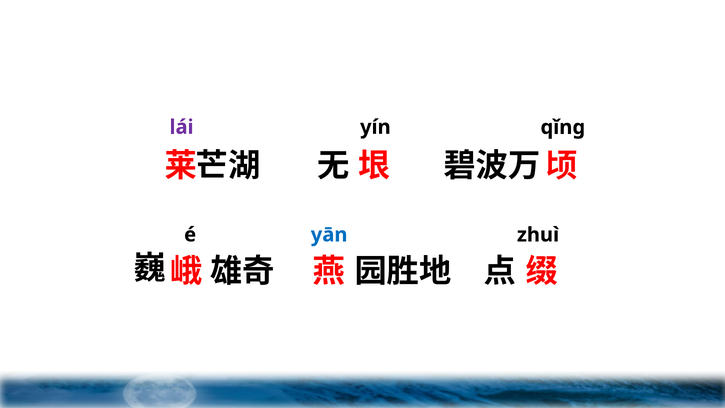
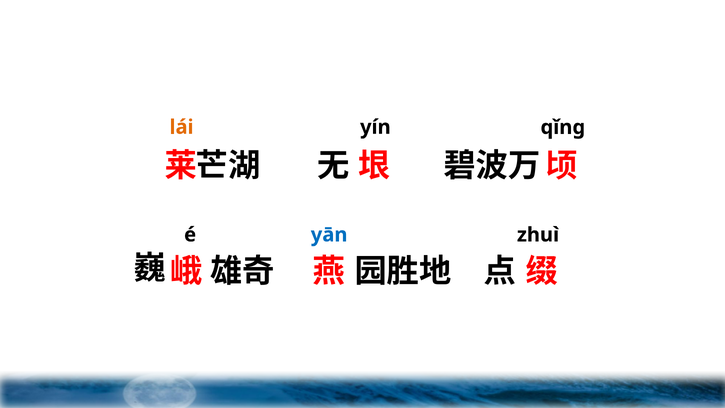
lái colour: purple -> orange
